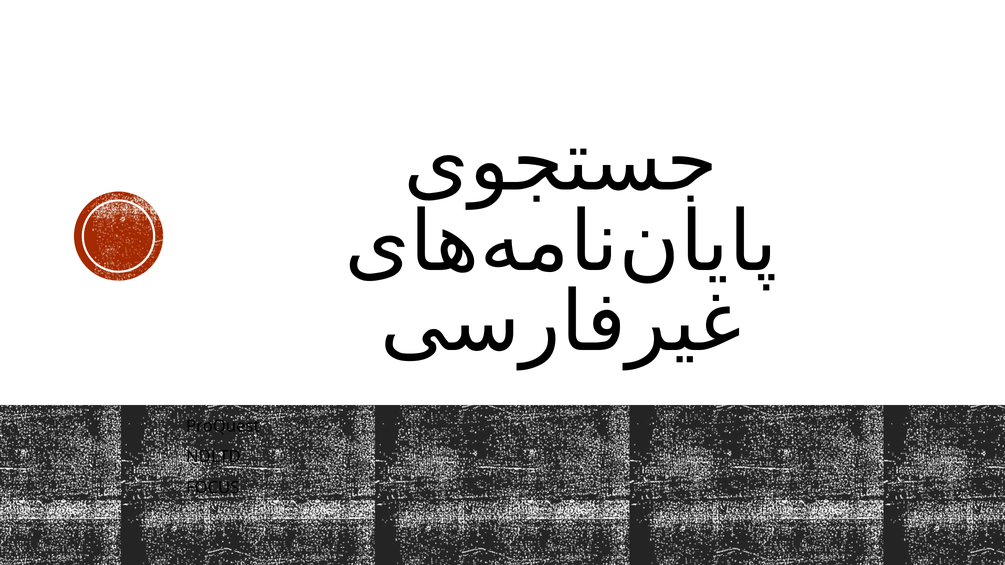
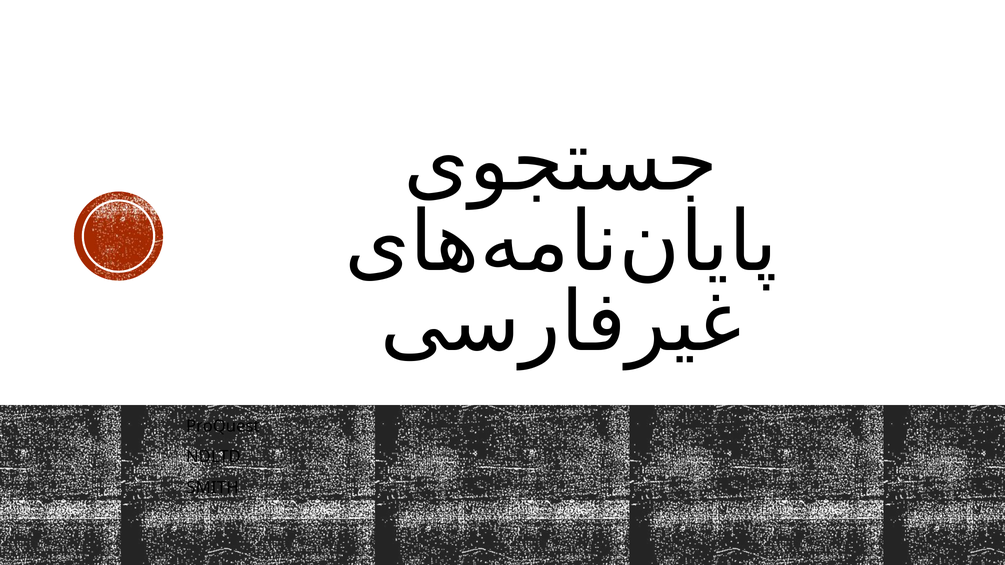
FOCUS: FOCUS -> SMITH
